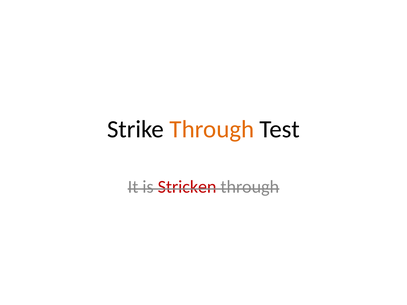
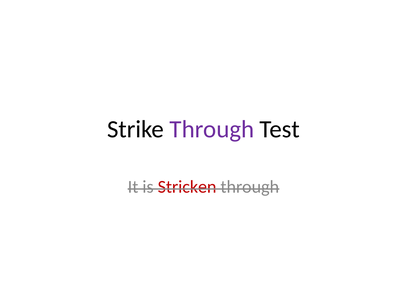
Through at (212, 129) colour: orange -> purple
